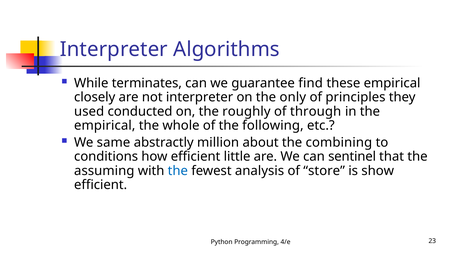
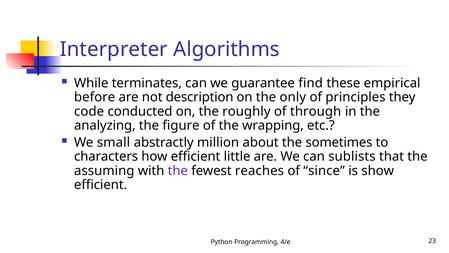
closely: closely -> before
not interpreter: interpreter -> description
used: used -> code
empirical at (105, 125): empirical -> analyzing
whole: whole -> figure
following: following -> wrapping
same: same -> small
combining: combining -> sometimes
conditions: conditions -> characters
sentinel: sentinel -> sublists
the at (178, 170) colour: blue -> purple
analysis: analysis -> reaches
store: store -> since
